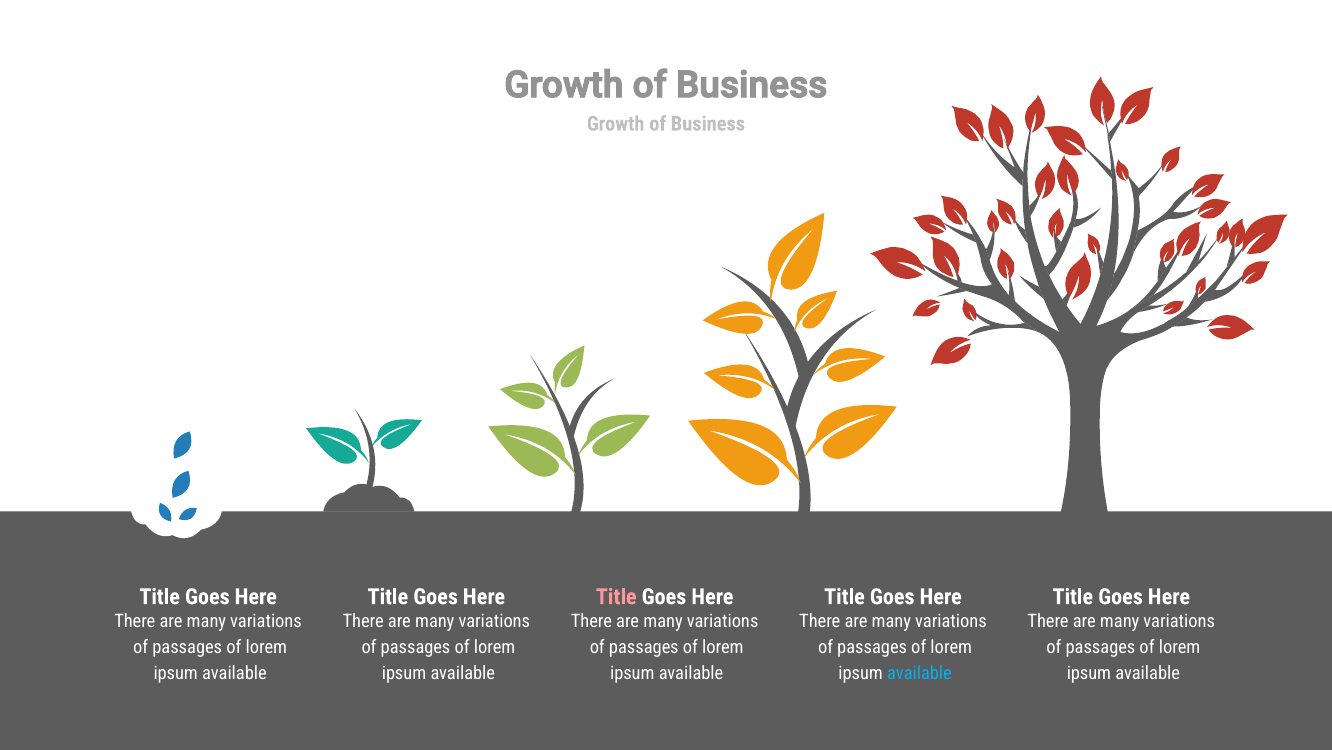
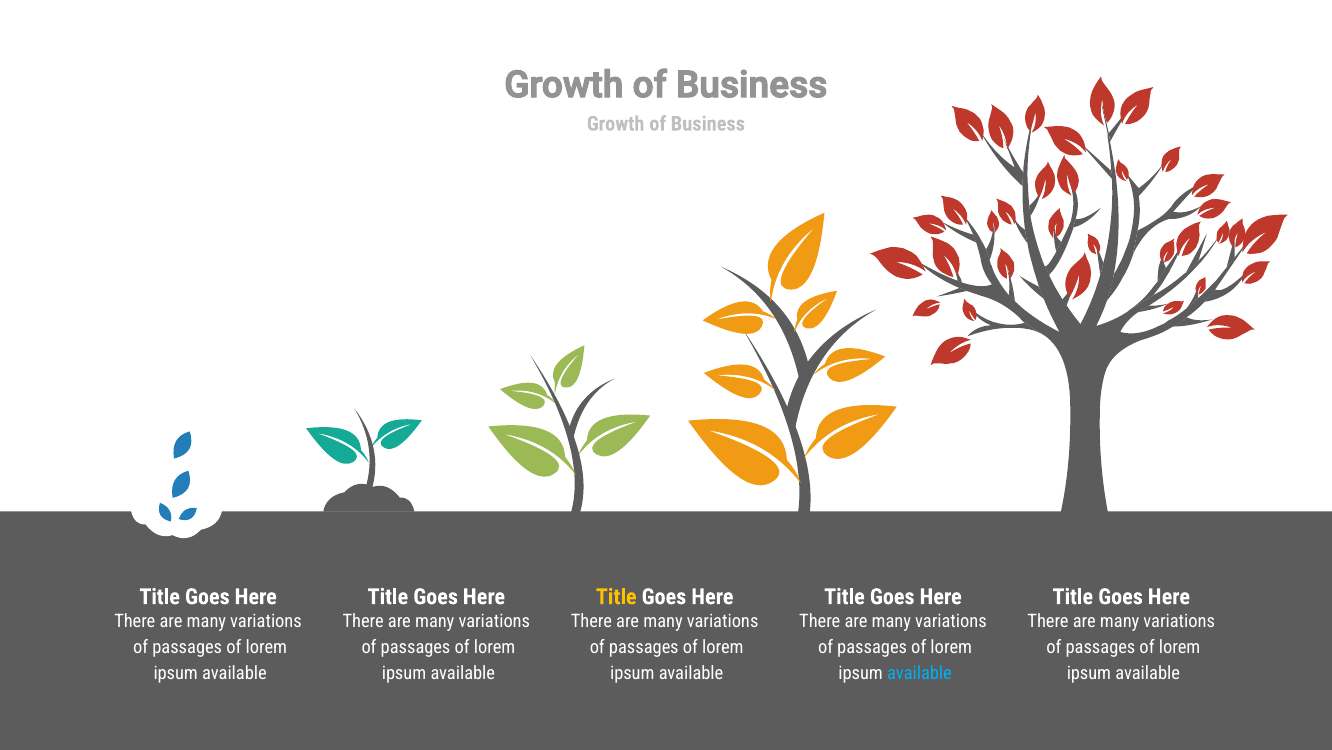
Title at (616, 596) colour: pink -> yellow
